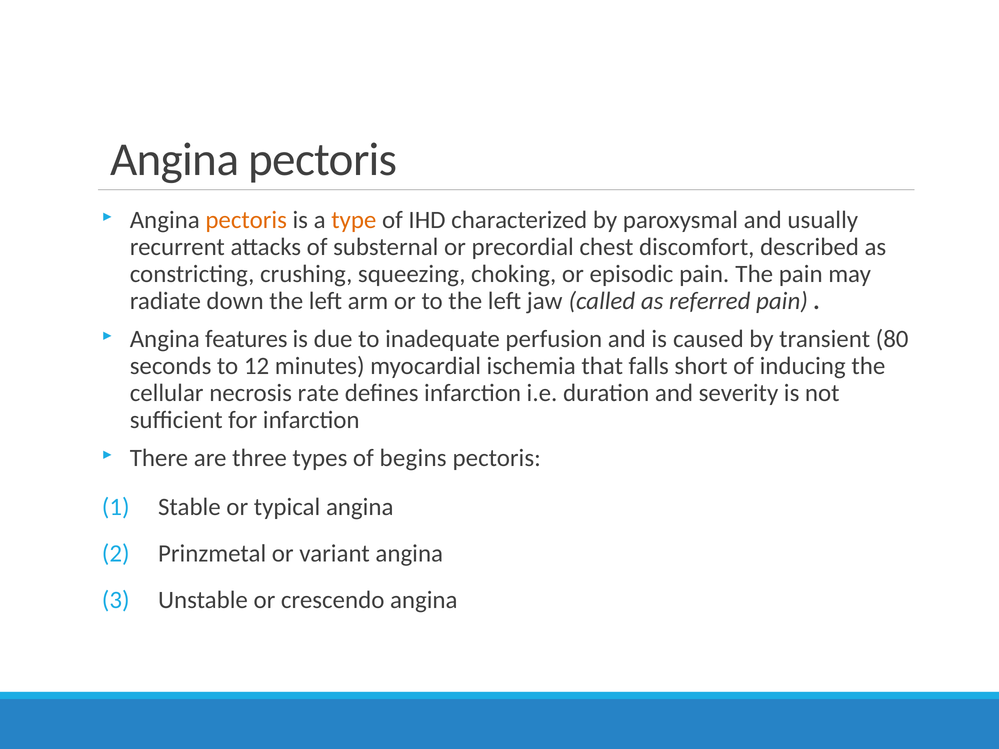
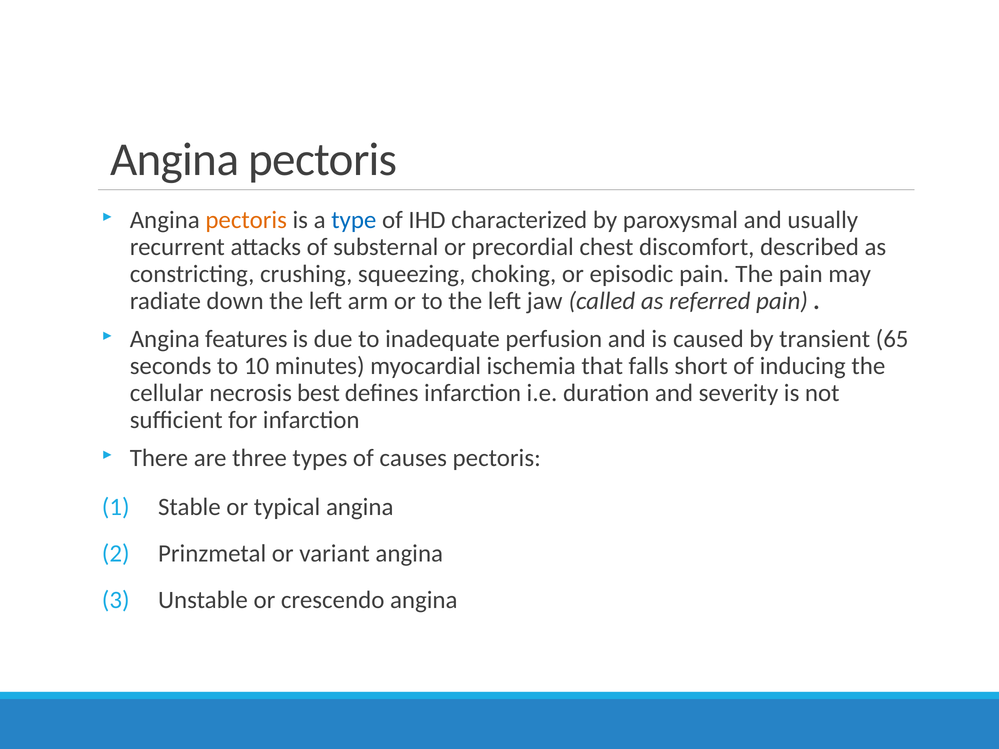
type colour: orange -> blue
80: 80 -> 65
12: 12 -> 10
rate: rate -> best
begins: begins -> causes
